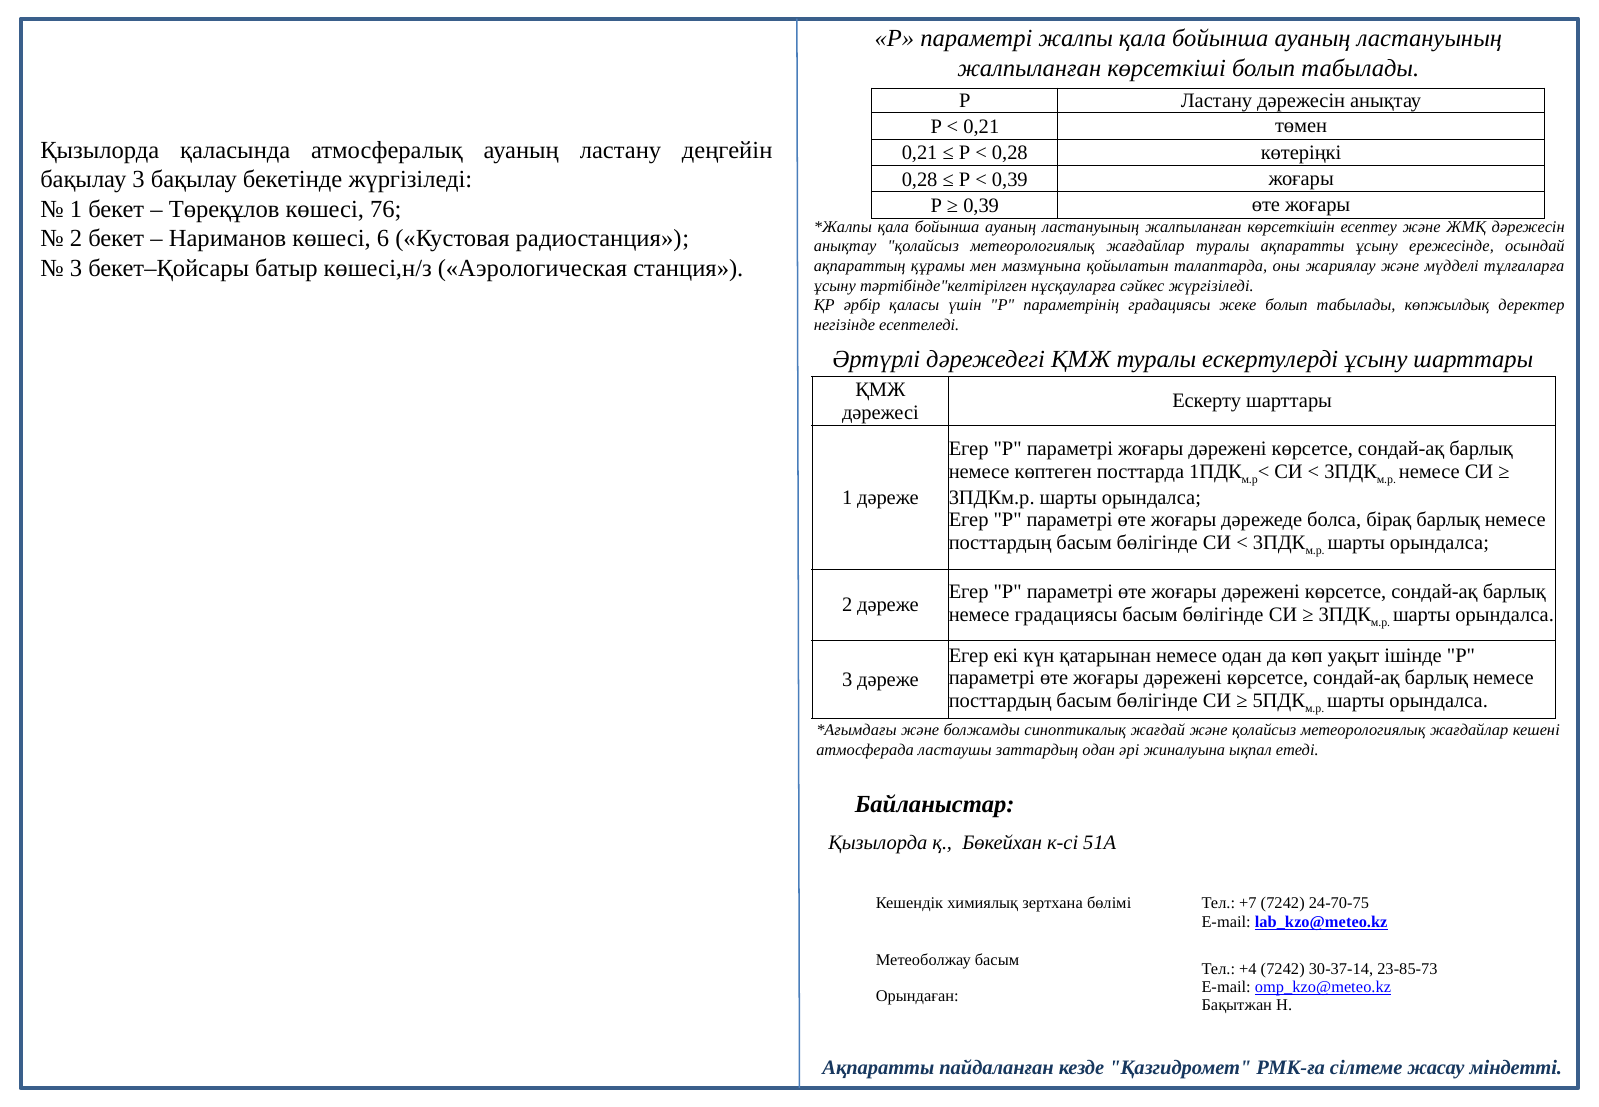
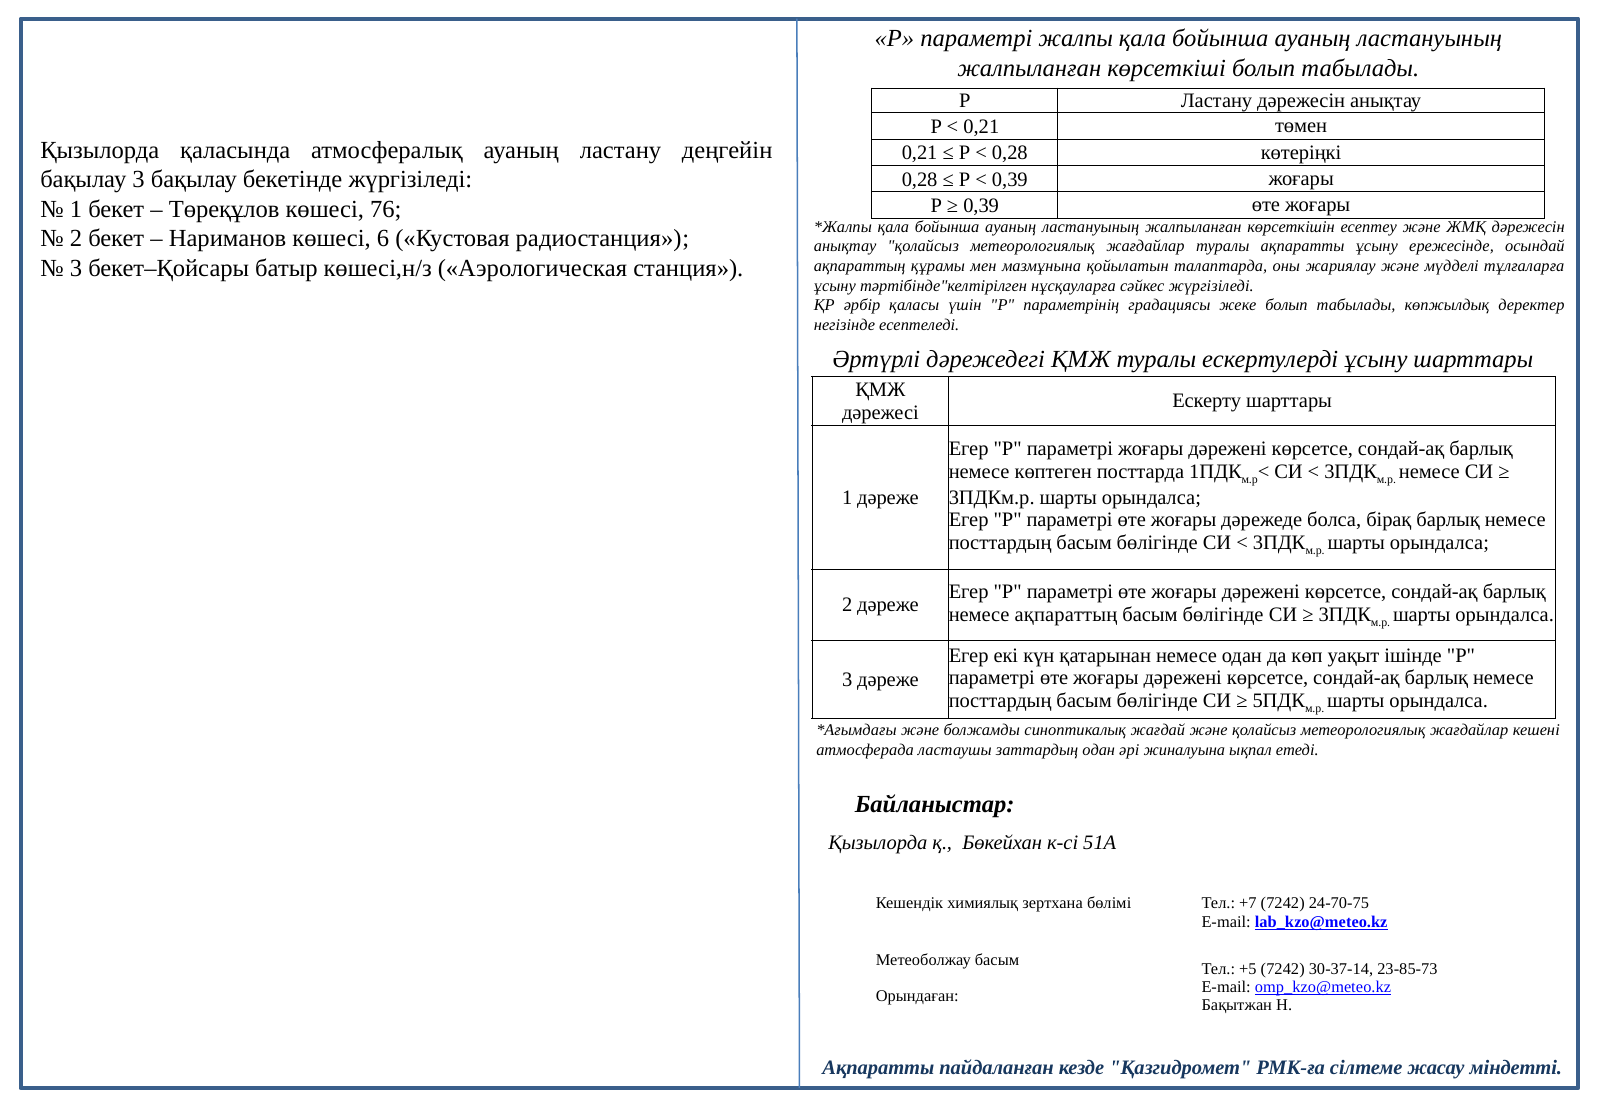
немесе градациясы: градациясы -> ақпараттың
+4: +4 -> +5
